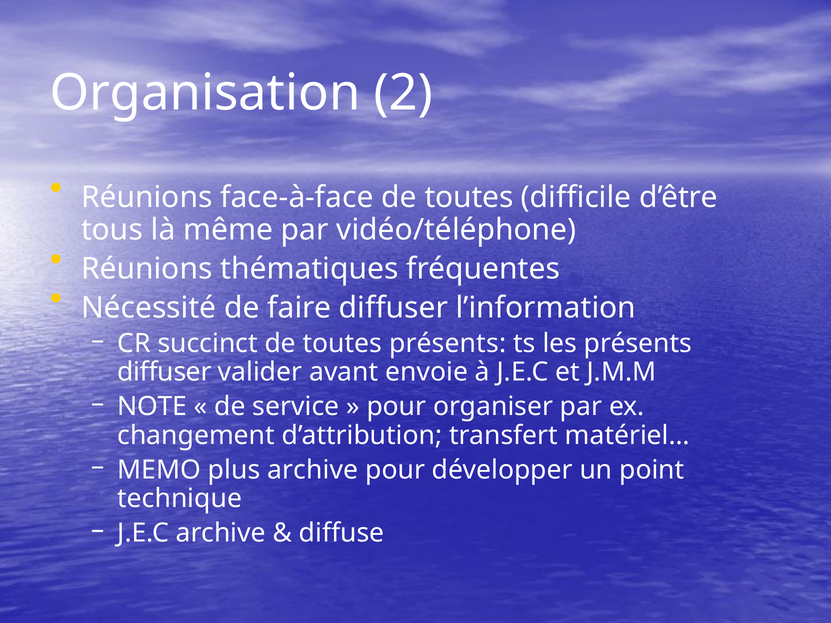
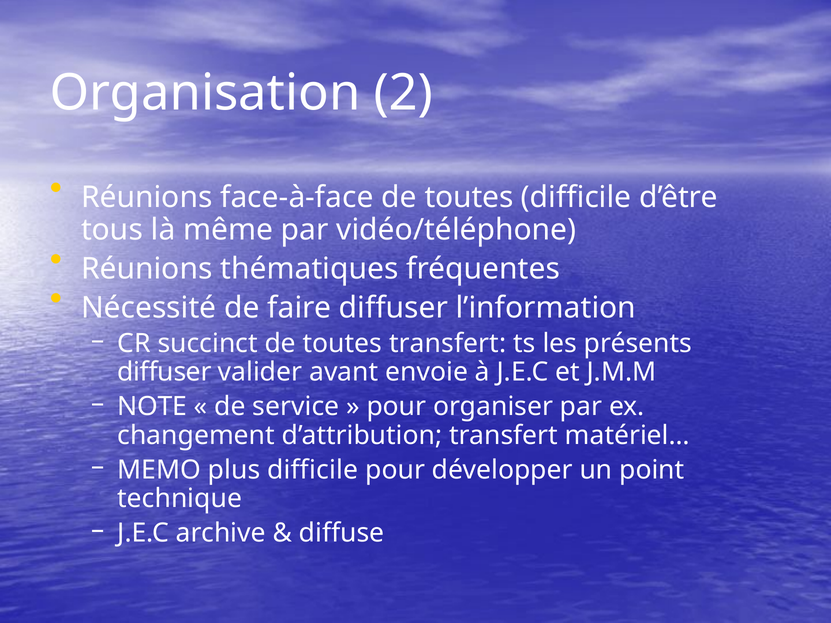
toutes présents: présents -> transfert
plus archive: archive -> difficile
